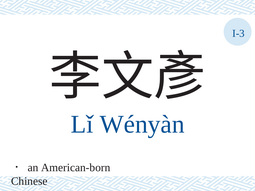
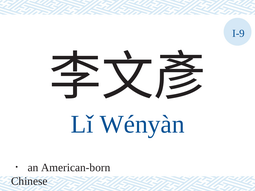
I-3: I-3 -> I-9
